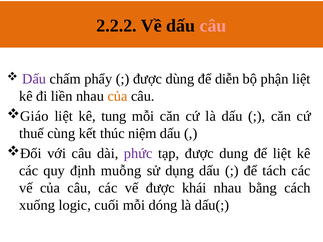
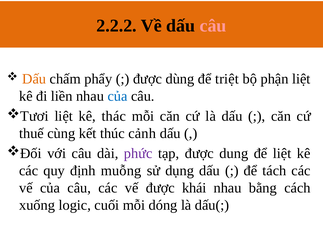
Dấu at (34, 79) colour: purple -> orange
diễn: diễn -> triệt
của at (118, 96) colour: orange -> blue
Giáo: Giáo -> Tươi
tung: tung -> thác
niệm: niệm -> cảnh
